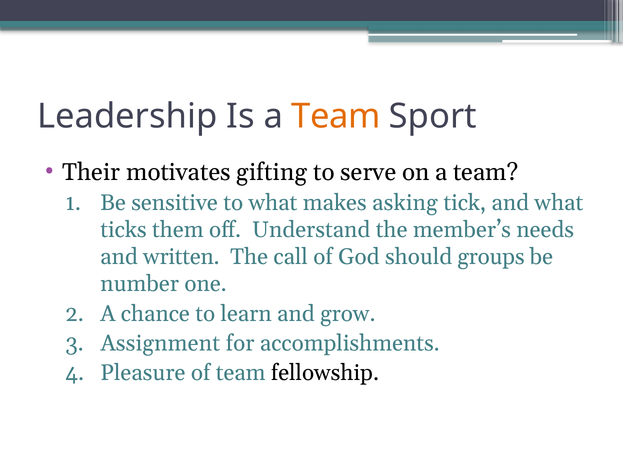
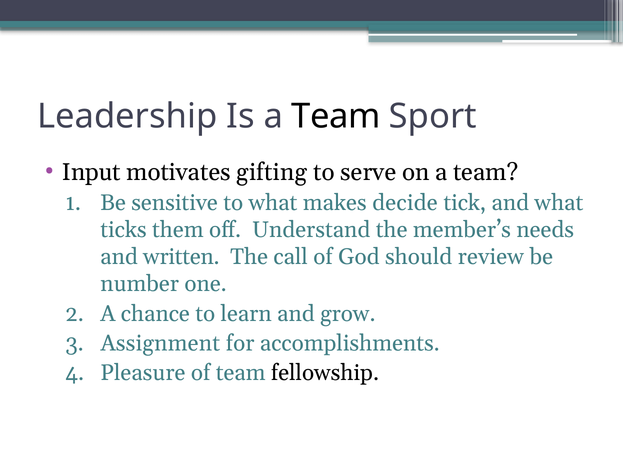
Team at (336, 117) colour: orange -> black
Their: Their -> Input
asking: asking -> decide
groups: groups -> review
